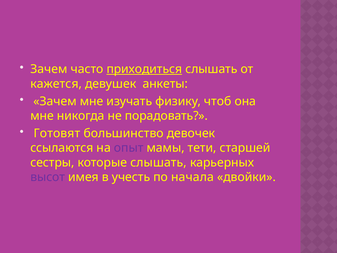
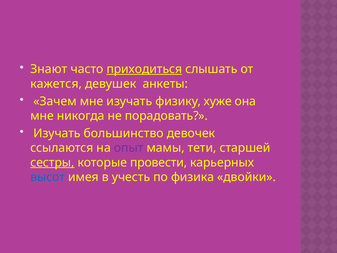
Зачем at (49, 69): Зачем -> Знают
чтоб: чтоб -> хуже
Готовят at (57, 133): Готовят -> Изучать
сестры underline: none -> present
которые слышать: слышать -> провести
высот colour: purple -> blue
начала: начала -> физика
